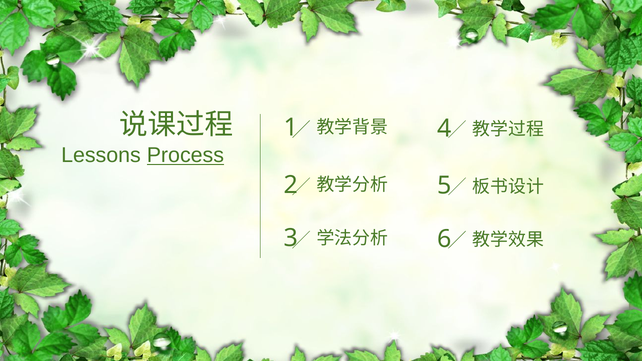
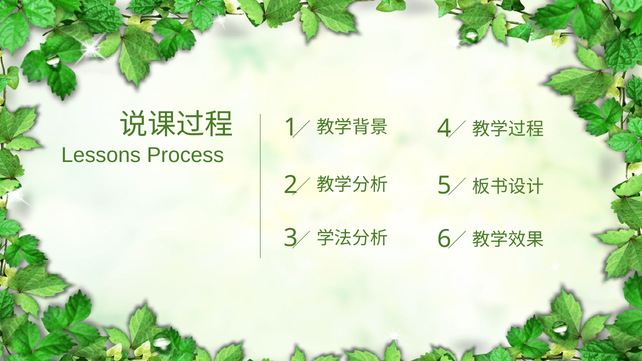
Process underline: present -> none
